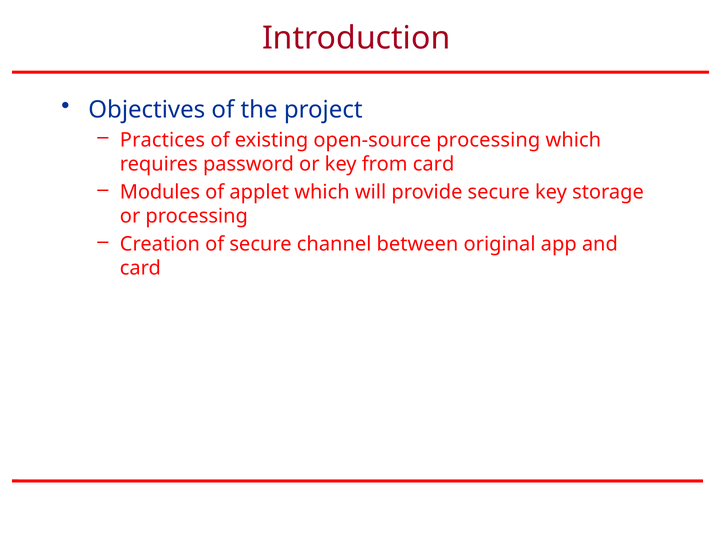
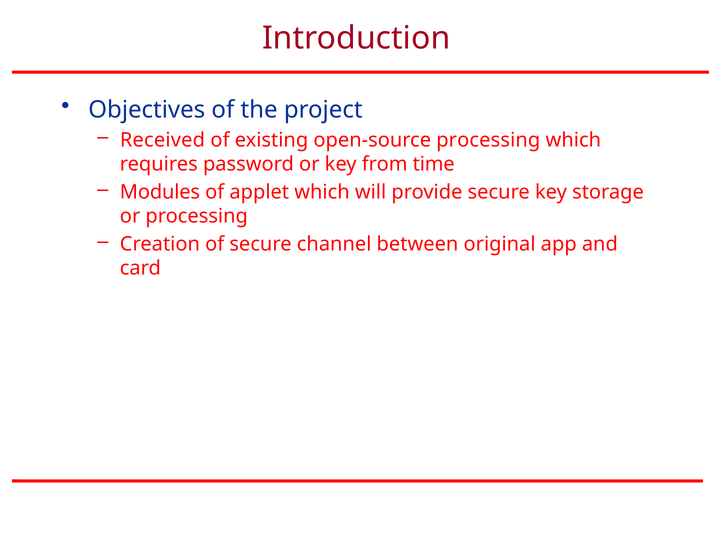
Practices: Practices -> Received
from card: card -> time
